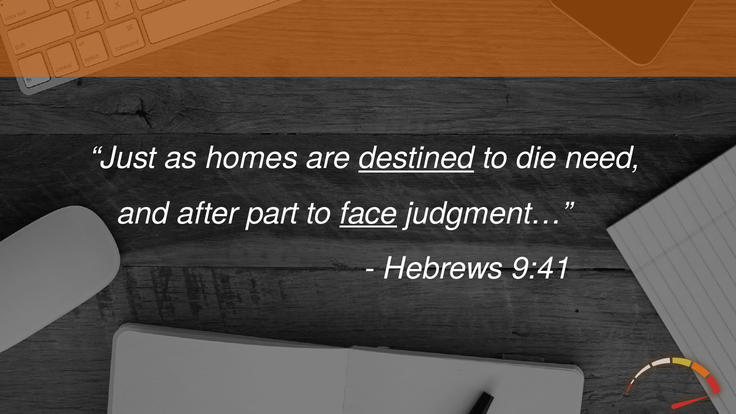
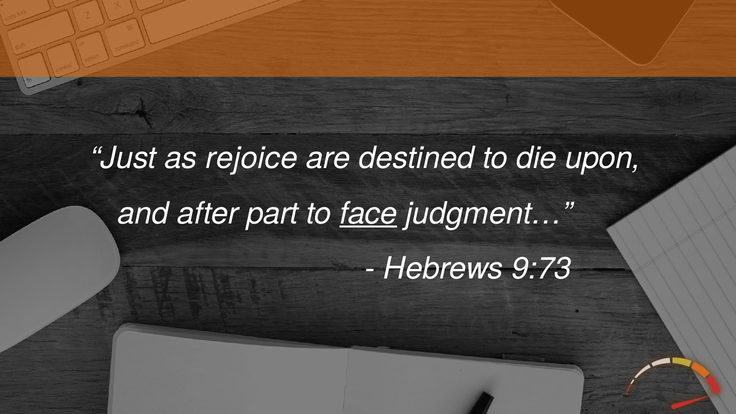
homes: homes -> rejoice
destined underline: present -> none
need: need -> upon
9:41: 9:41 -> 9:73
